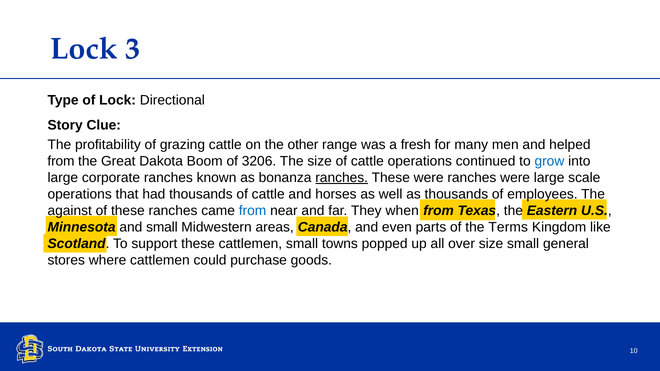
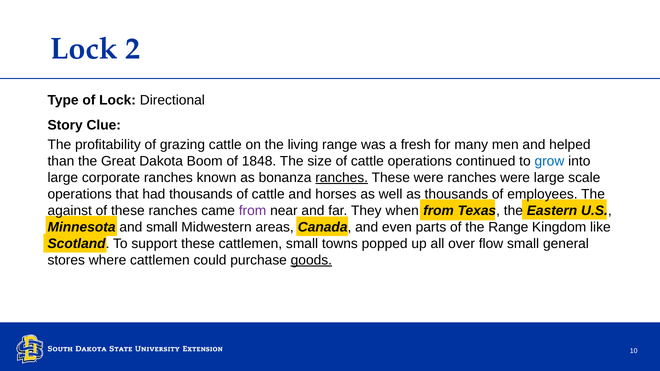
3: 3 -> 2
other: other -> living
from at (61, 161): from -> than
3206: 3206 -> 1848
from at (253, 211) colour: blue -> purple
the Terms: Terms -> Range
over size: size -> flow
goods underline: none -> present
